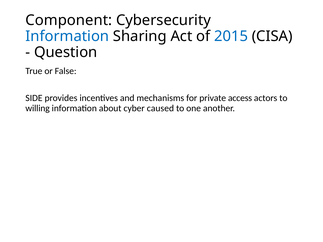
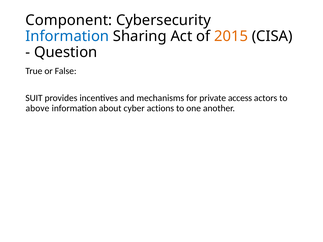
2015 colour: blue -> orange
SIDE: SIDE -> SUIT
willing: willing -> above
caused: caused -> actions
